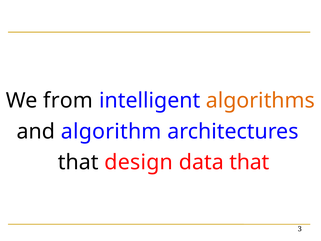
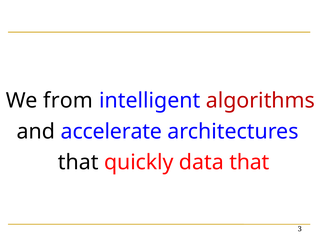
algorithms colour: orange -> red
algorithm: algorithm -> accelerate
design: design -> quickly
